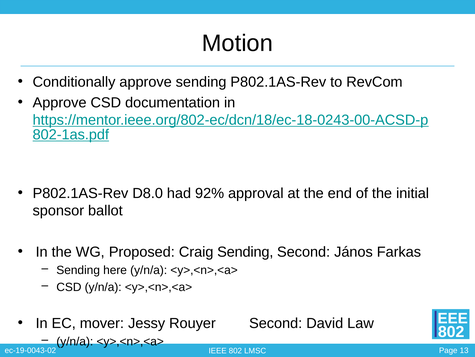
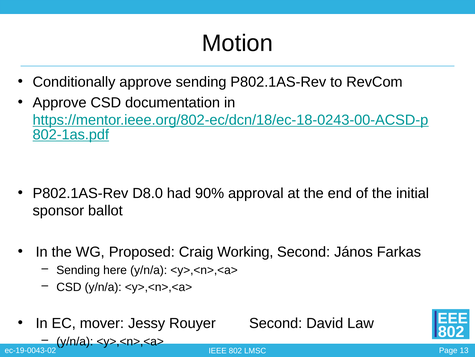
92%: 92% -> 90%
Craig Sending: Sending -> Working
